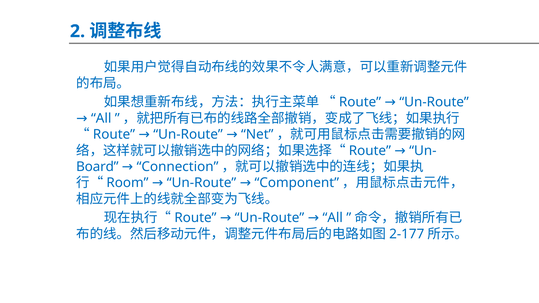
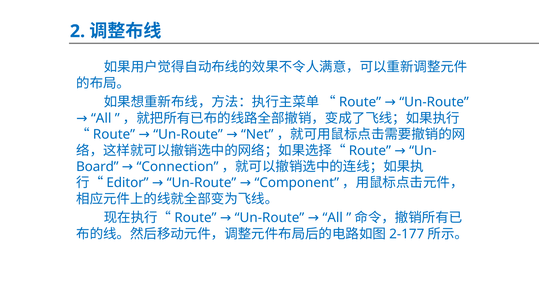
Room: Room -> Editor
